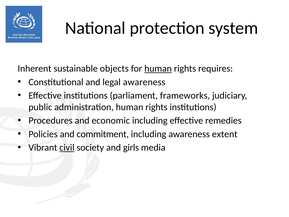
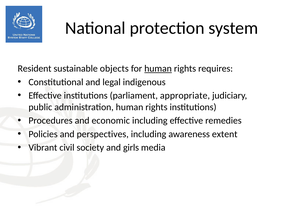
Inherent: Inherent -> Resident
legal awareness: awareness -> indigenous
frameworks: frameworks -> appropriate
commitment: commitment -> perspectives
civil underline: present -> none
